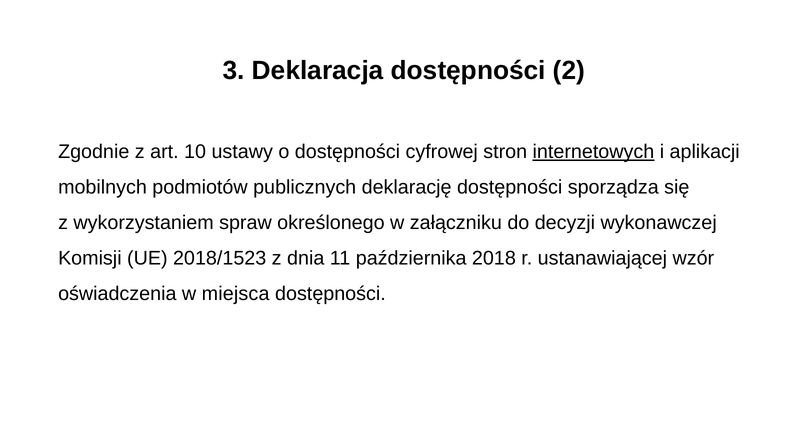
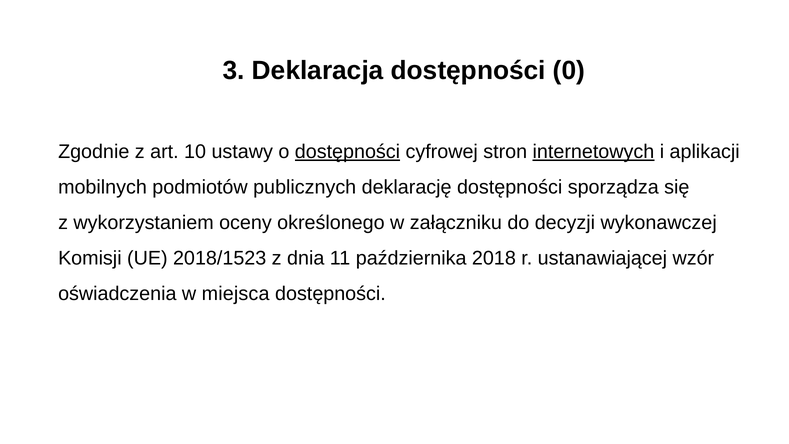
2: 2 -> 0
dostępności at (347, 152) underline: none -> present
spraw: spraw -> oceny
